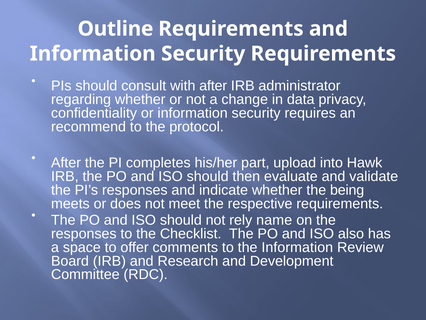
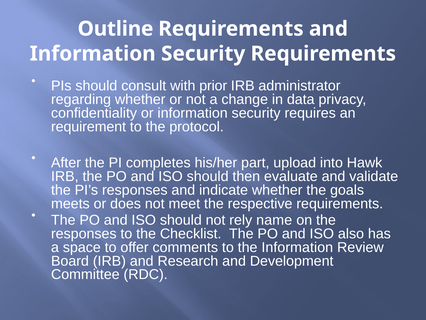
with after: after -> prior
recommend: recommend -> requirement
being: being -> goals
